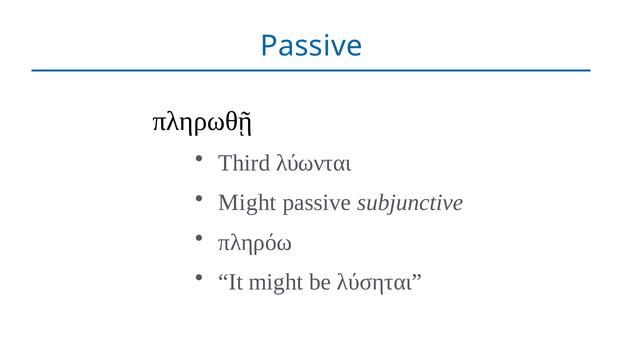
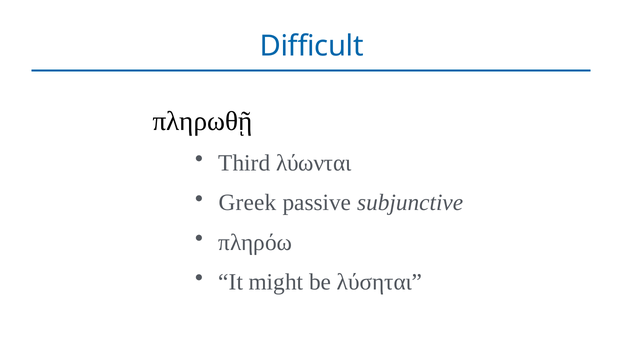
Passive at (311, 46): Passive -> Difficult
Might at (247, 203): Might -> Greek
